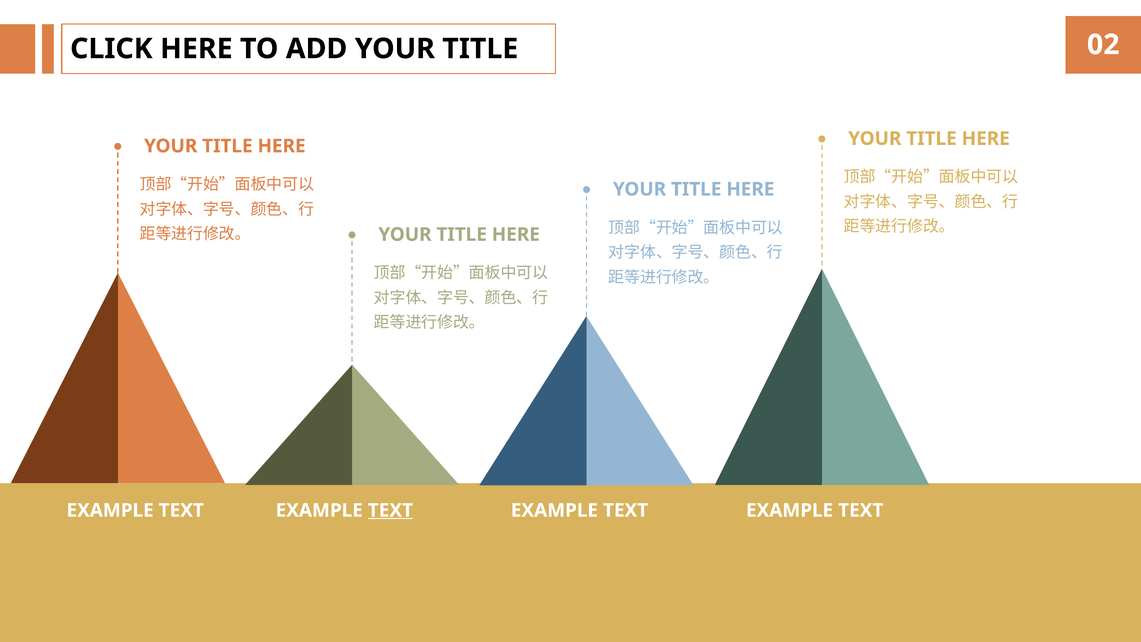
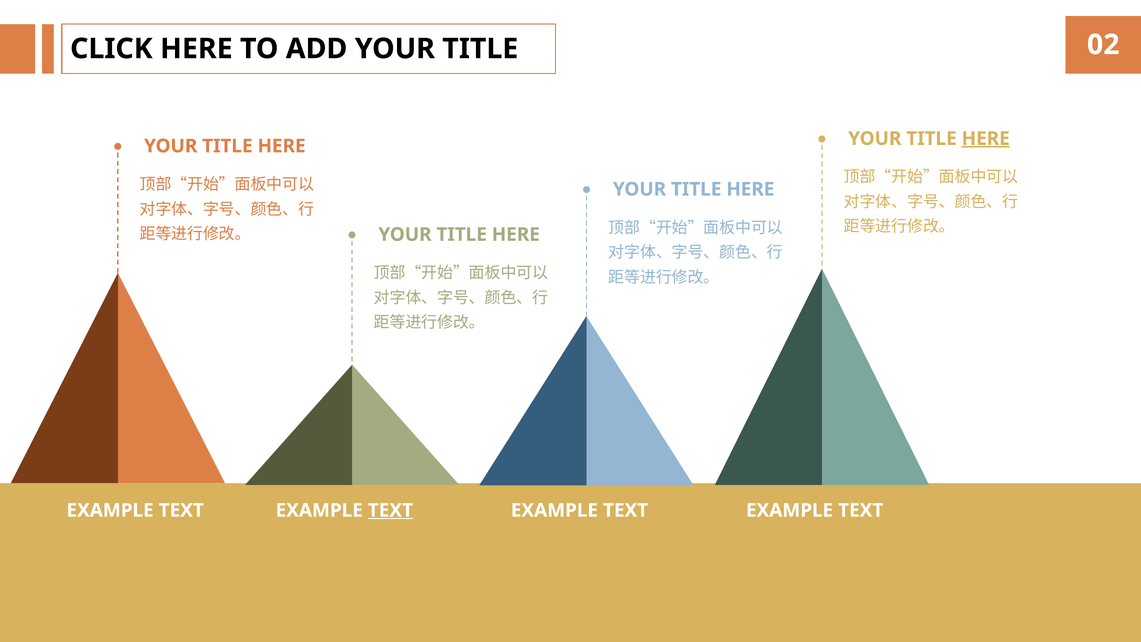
HERE at (986, 139) underline: none -> present
